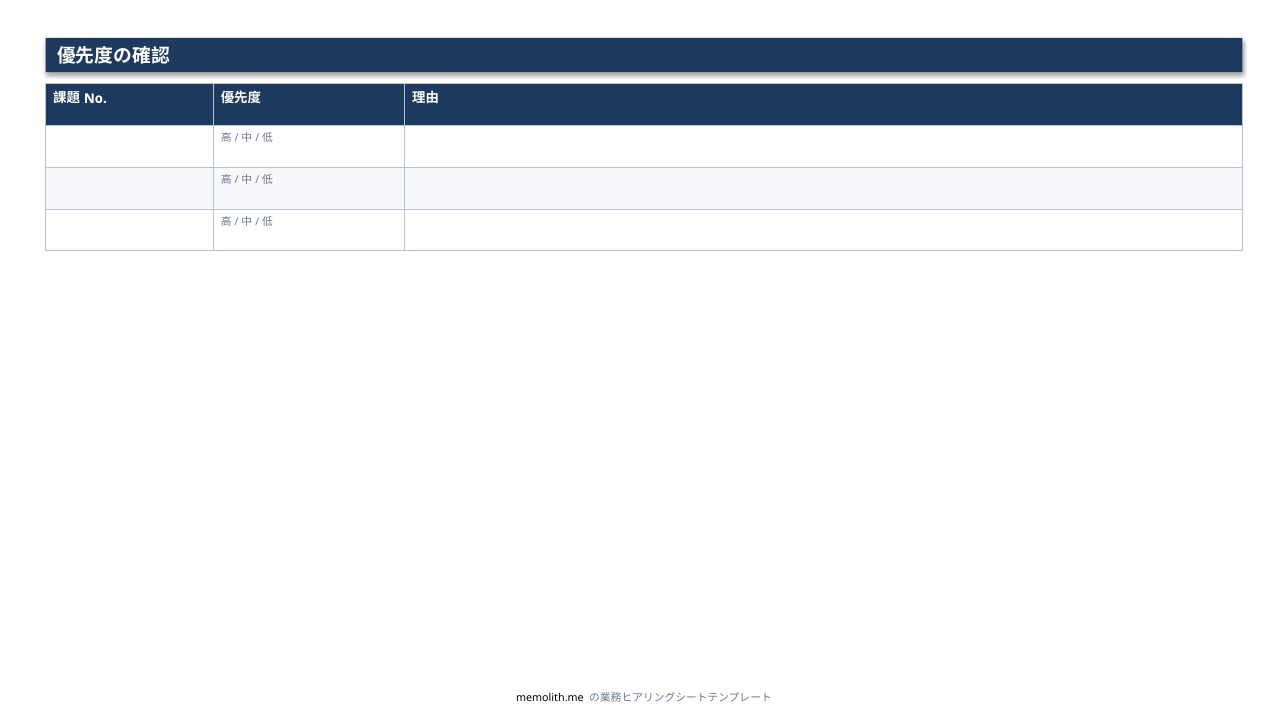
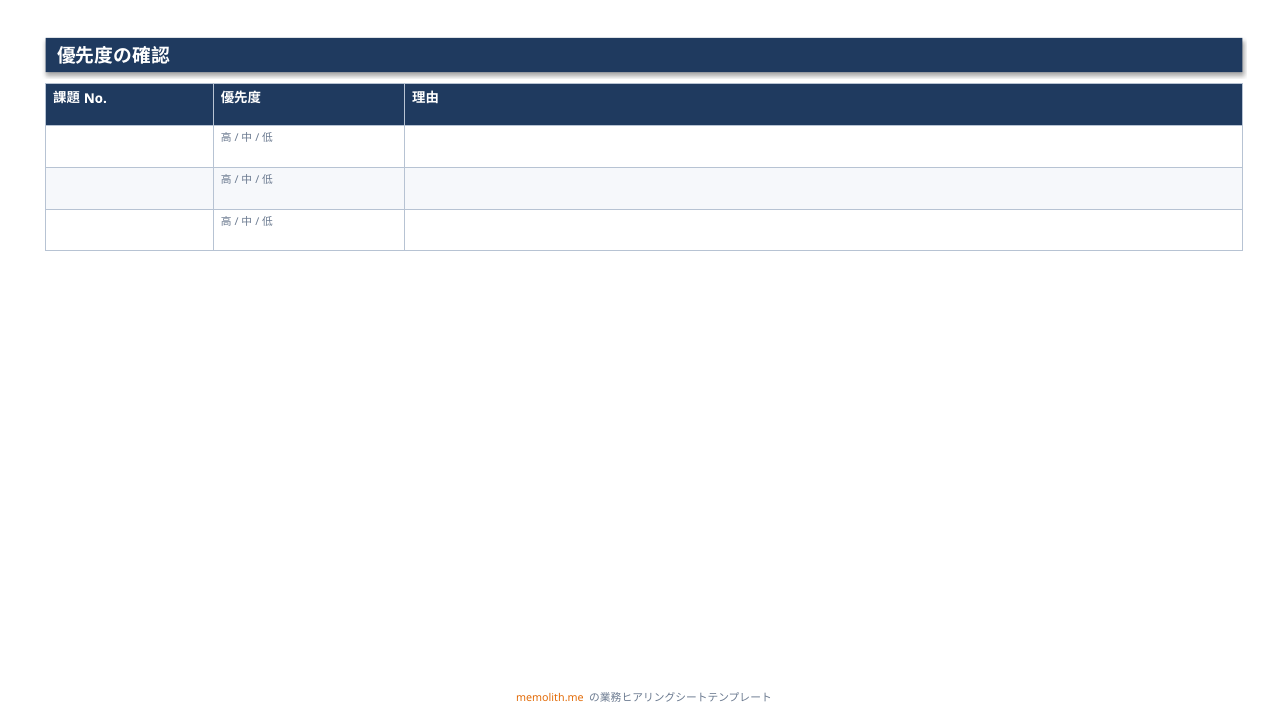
memolith.me colour: black -> orange
